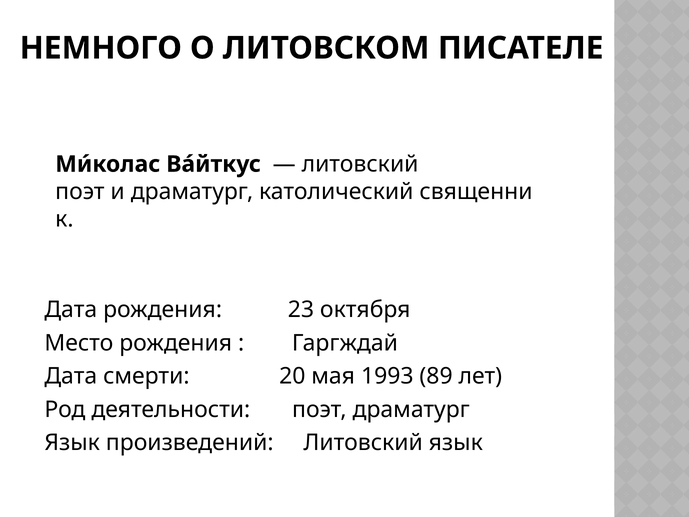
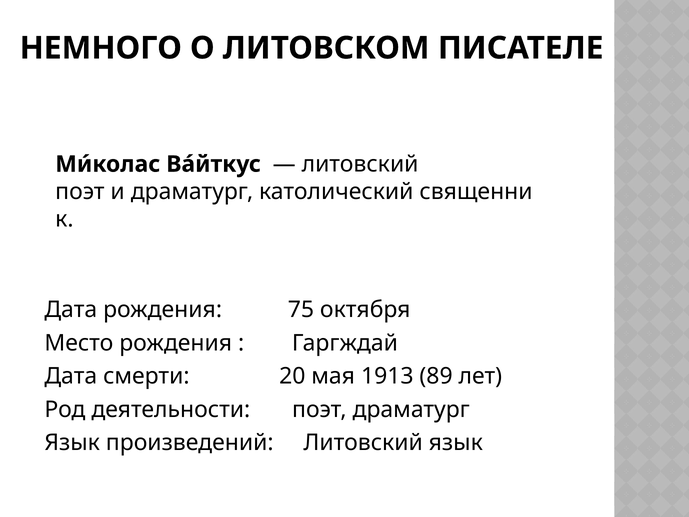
23: 23 -> 75
1993: 1993 -> 1913
